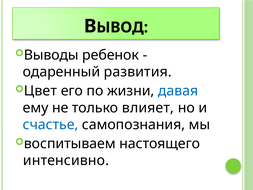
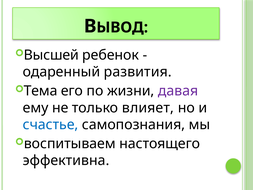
Выводы: Выводы -> Высшей
Цвет: Цвет -> Тема
давая colour: blue -> purple
интенсивно: интенсивно -> эффективна
